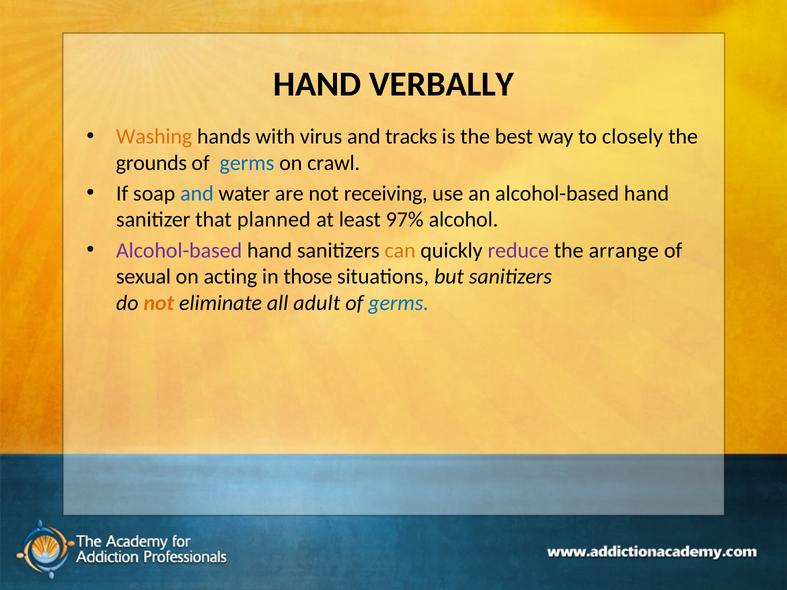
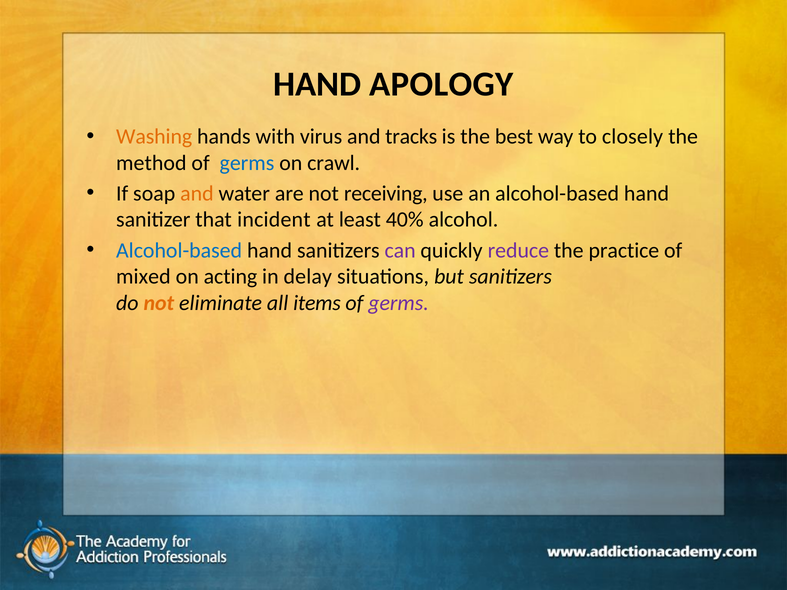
VERBALLY: VERBALLY -> APOLOGY
grounds: grounds -> method
and at (197, 194) colour: blue -> orange
planned: planned -> incident
97%: 97% -> 40%
Alcohol-based at (179, 251) colour: purple -> blue
can colour: orange -> purple
arrange: arrange -> practice
sexual: sexual -> mixed
those: those -> delay
adult: adult -> items
germs at (399, 303) colour: blue -> purple
